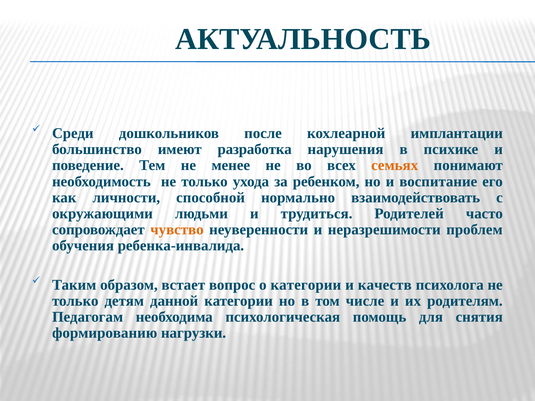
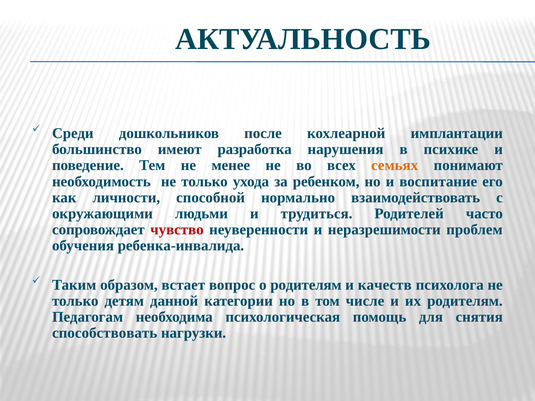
чувство colour: orange -> red
о категории: категории -> родителям
формированию: формированию -> способствовать
